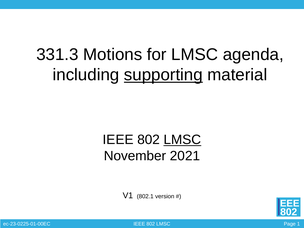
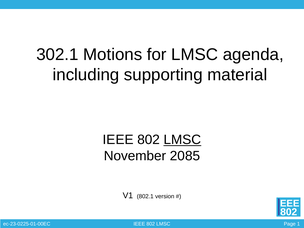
331.3: 331.3 -> 302.1
supporting underline: present -> none
2021: 2021 -> 2085
